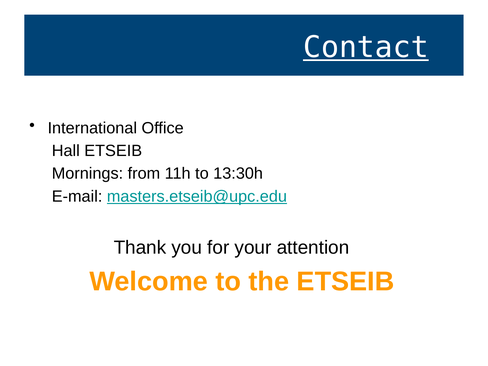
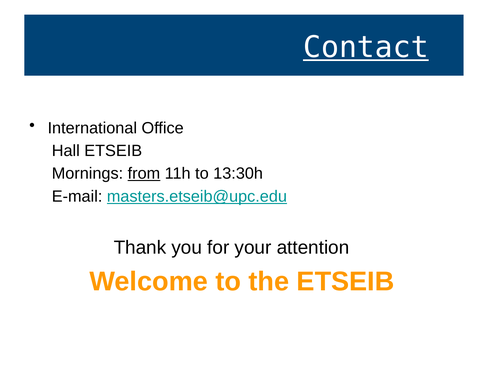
from underline: none -> present
